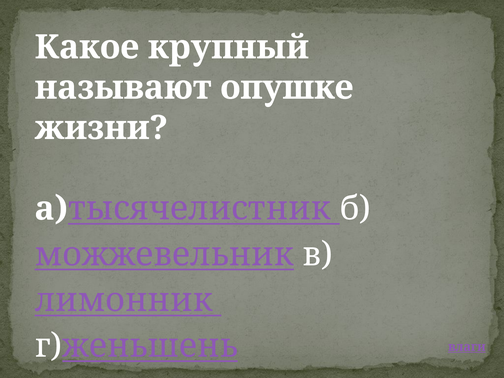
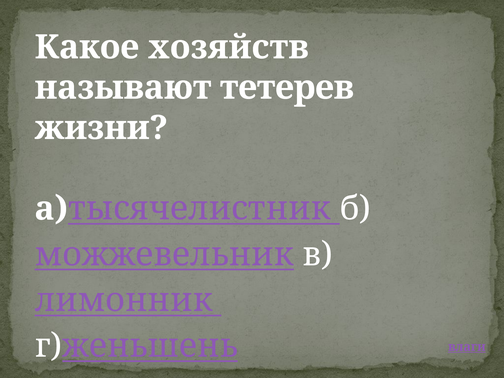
крупный: крупный -> хозяйств
опушке: опушке -> тетерев
